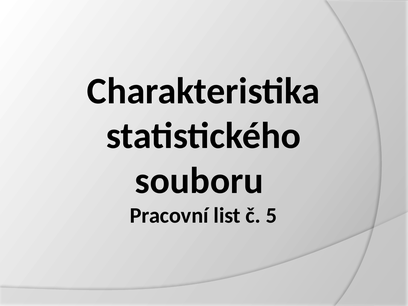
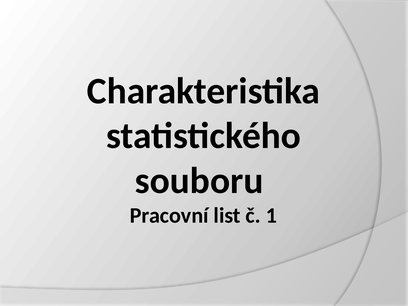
5: 5 -> 1
